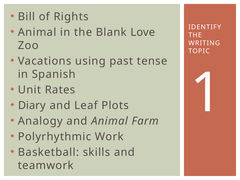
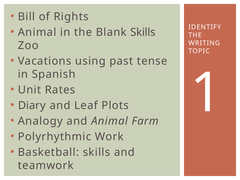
Blank Love: Love -> Skills
